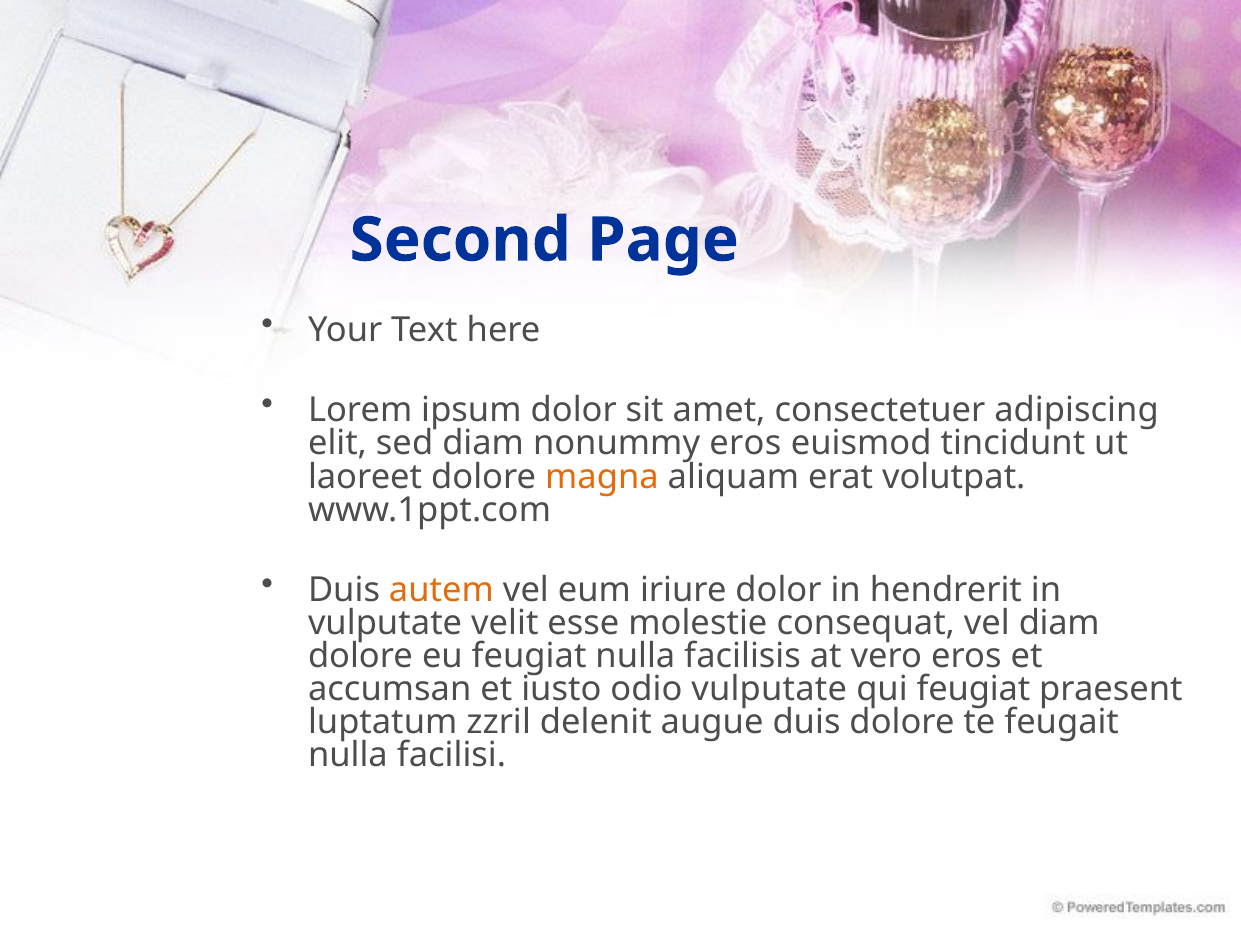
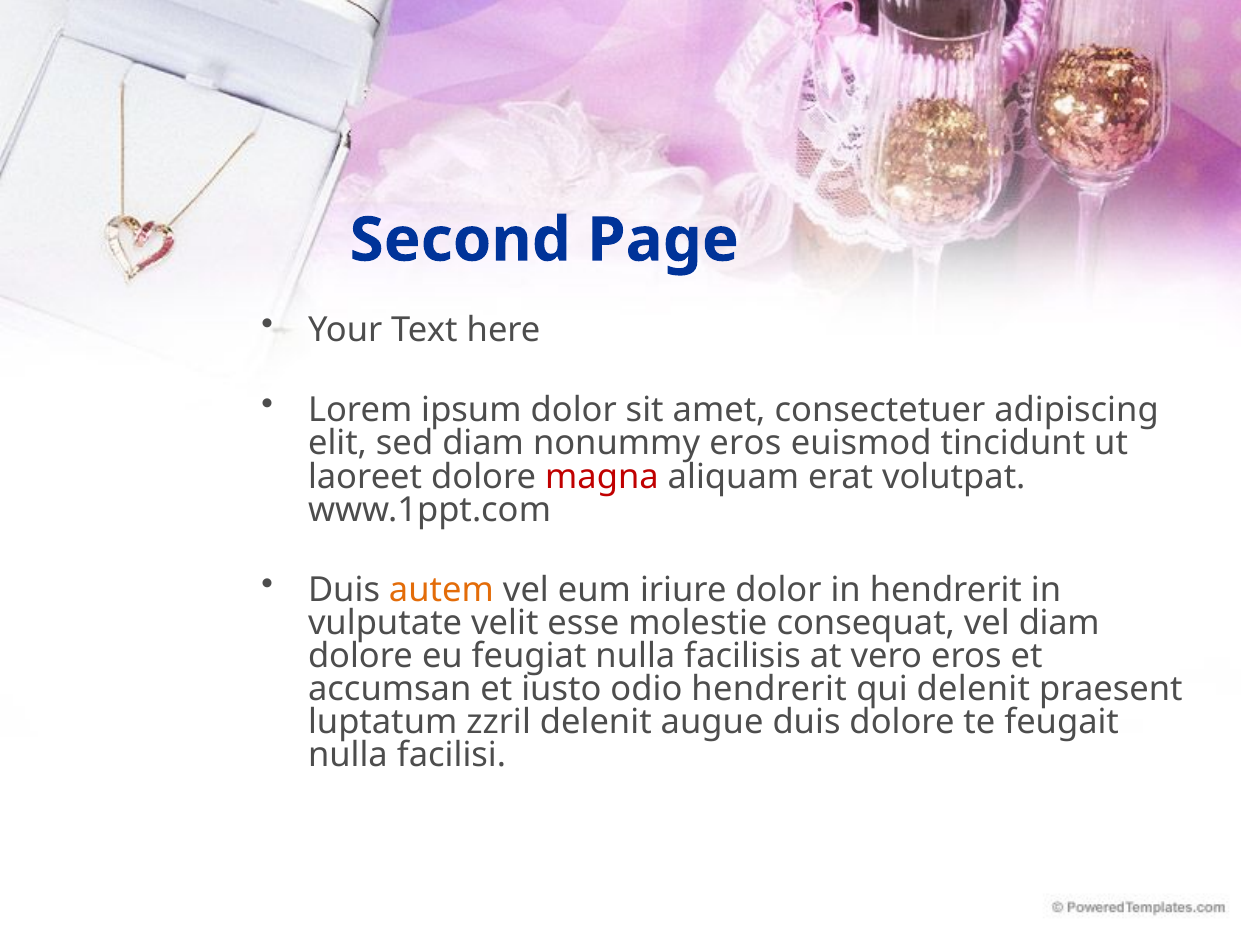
magna colour: orange -> red
odio vulputate: vulputate -> hendrerit
qui feugiat: feugiat -> delenit
